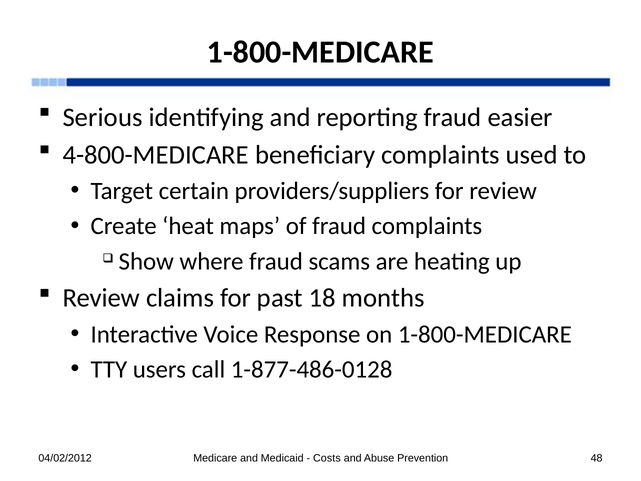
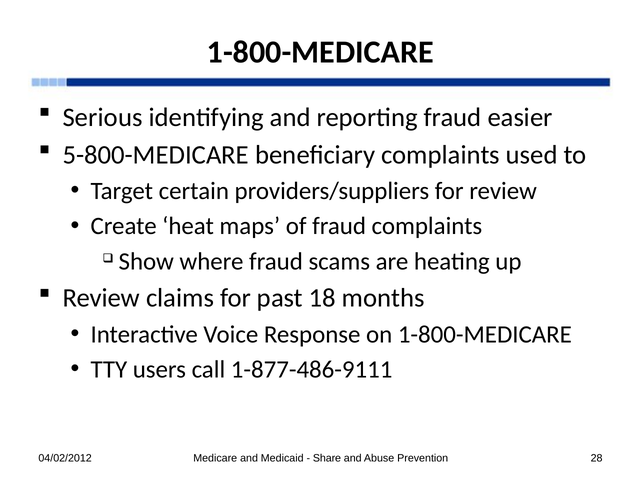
4-800-MEDICARE: 4-800-MEDICARE -> 5-800-MEDICARE
1-877-486-0128: 1-877-486-0128 -> 1-877-486-9111
Costs: Costs -> Share
48: 48 -> 28
